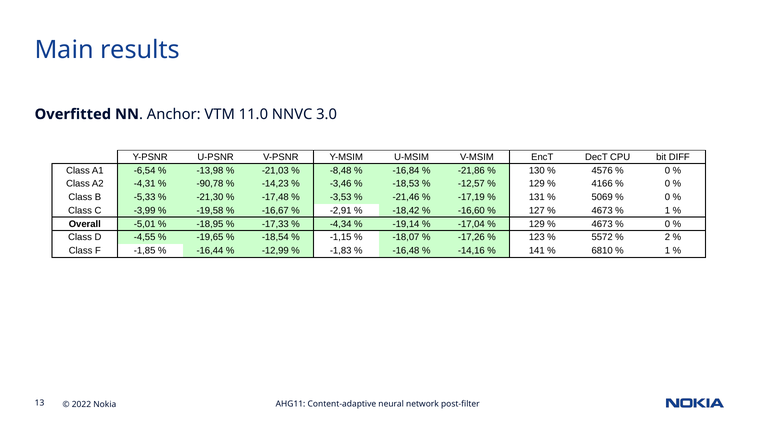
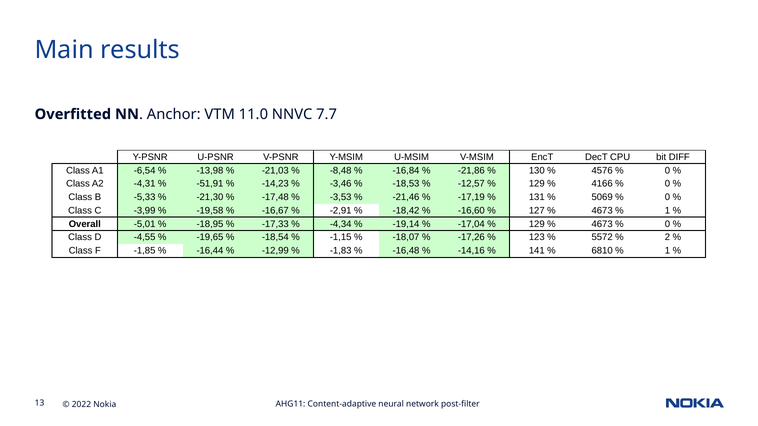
3.0: 3.0 -> 7.7
-90,78: -90,78 -> -51,91
